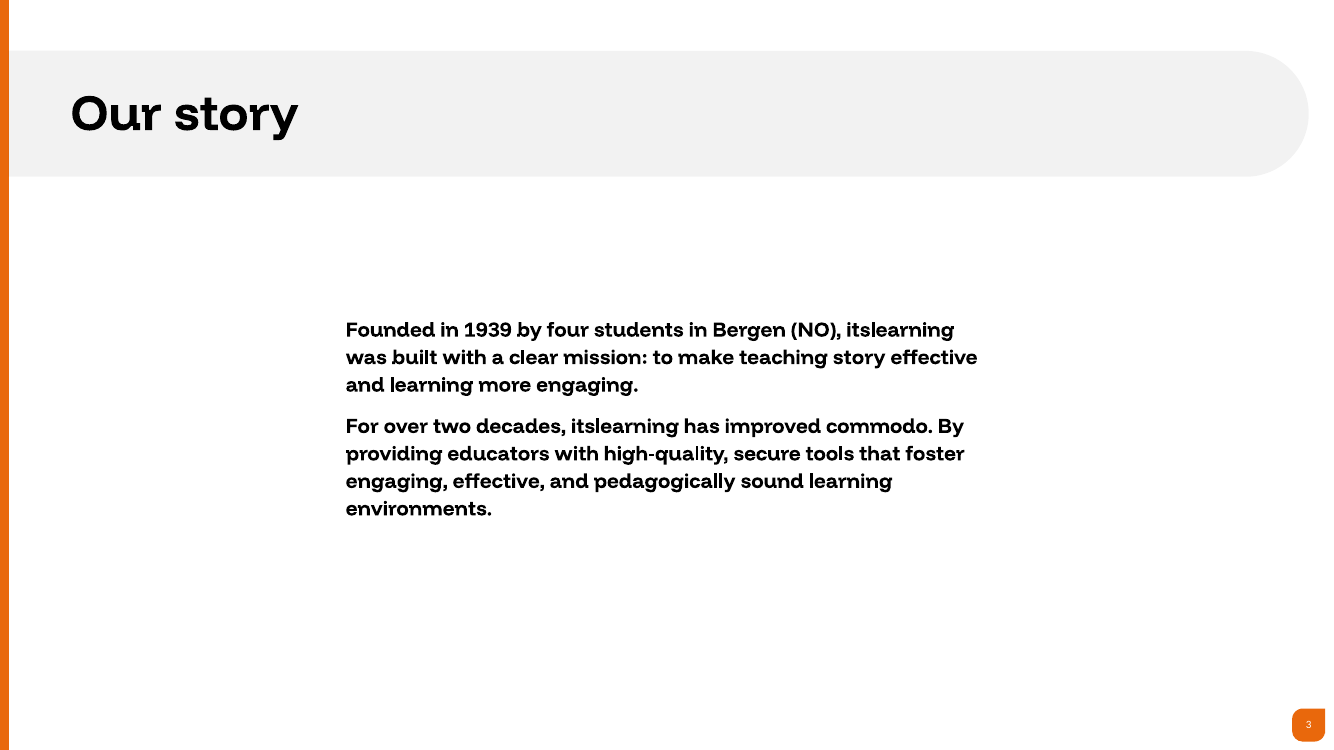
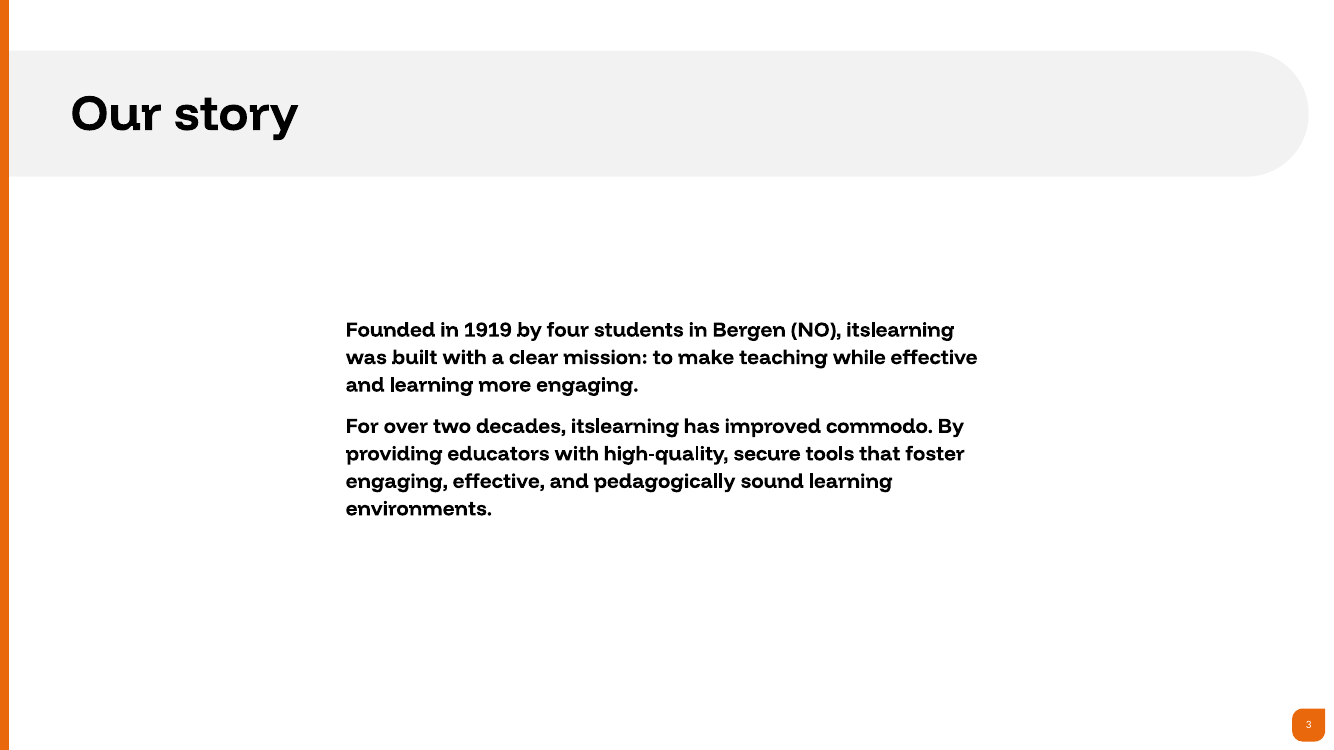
1939: 1939 -> 1919
teaching story: story -> while
